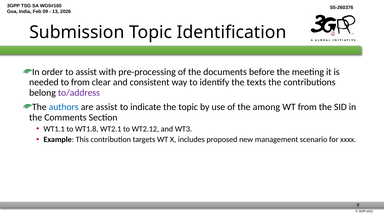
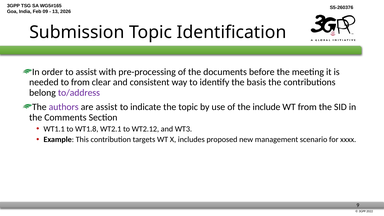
texts: texts -> basis
authors colour: blue -> purple
among: among -> include
